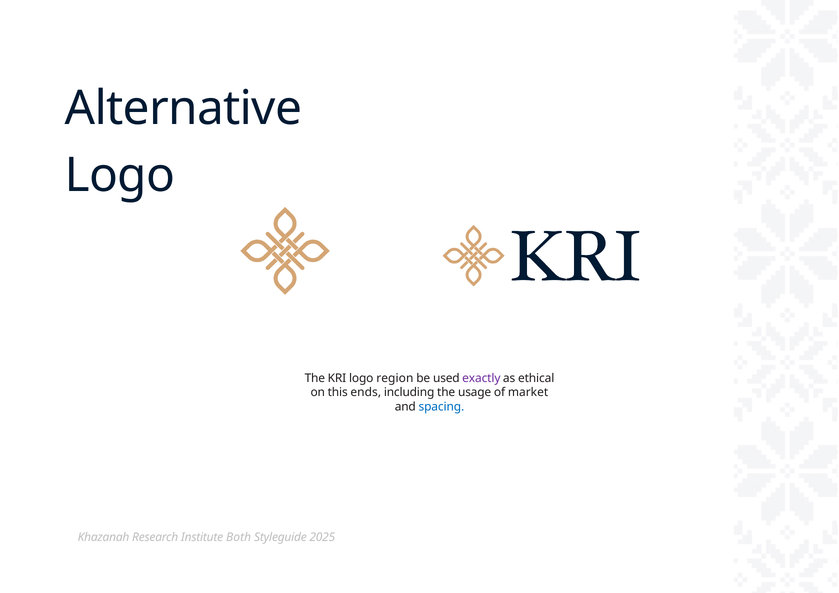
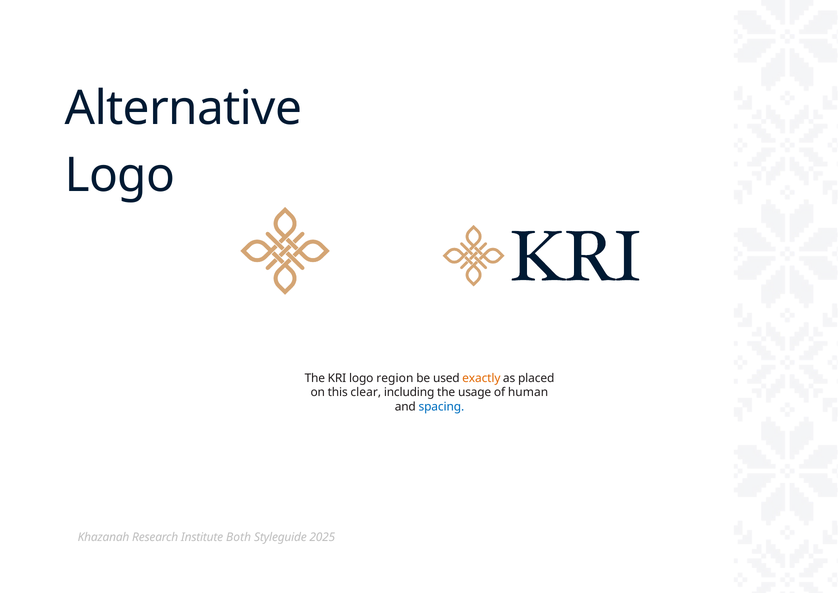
exactly colour: purple -> orange
ethical: ethical -> placed
ends: ends -> clear
market: market -> human
